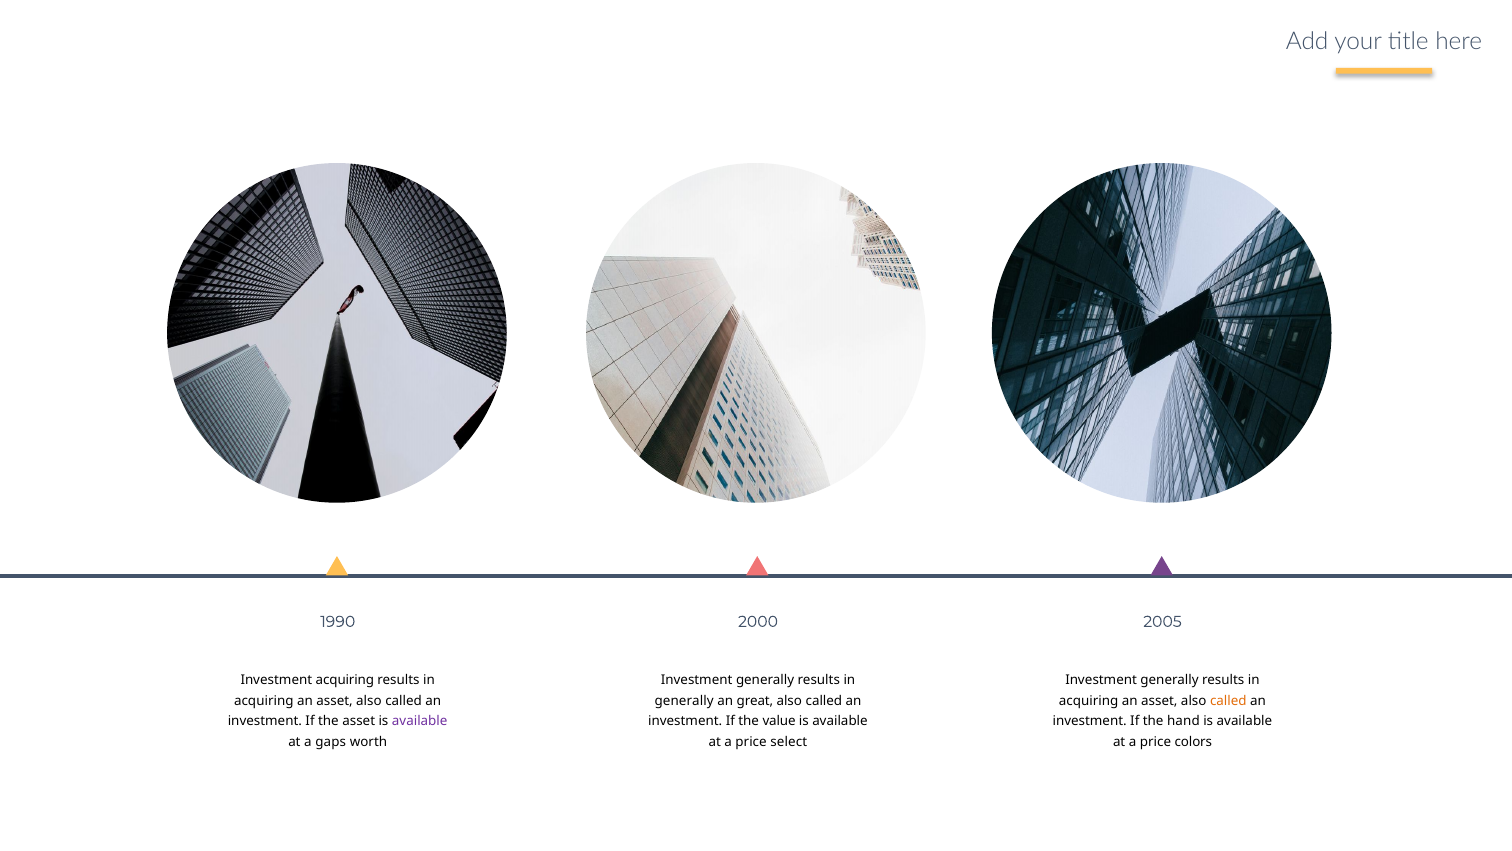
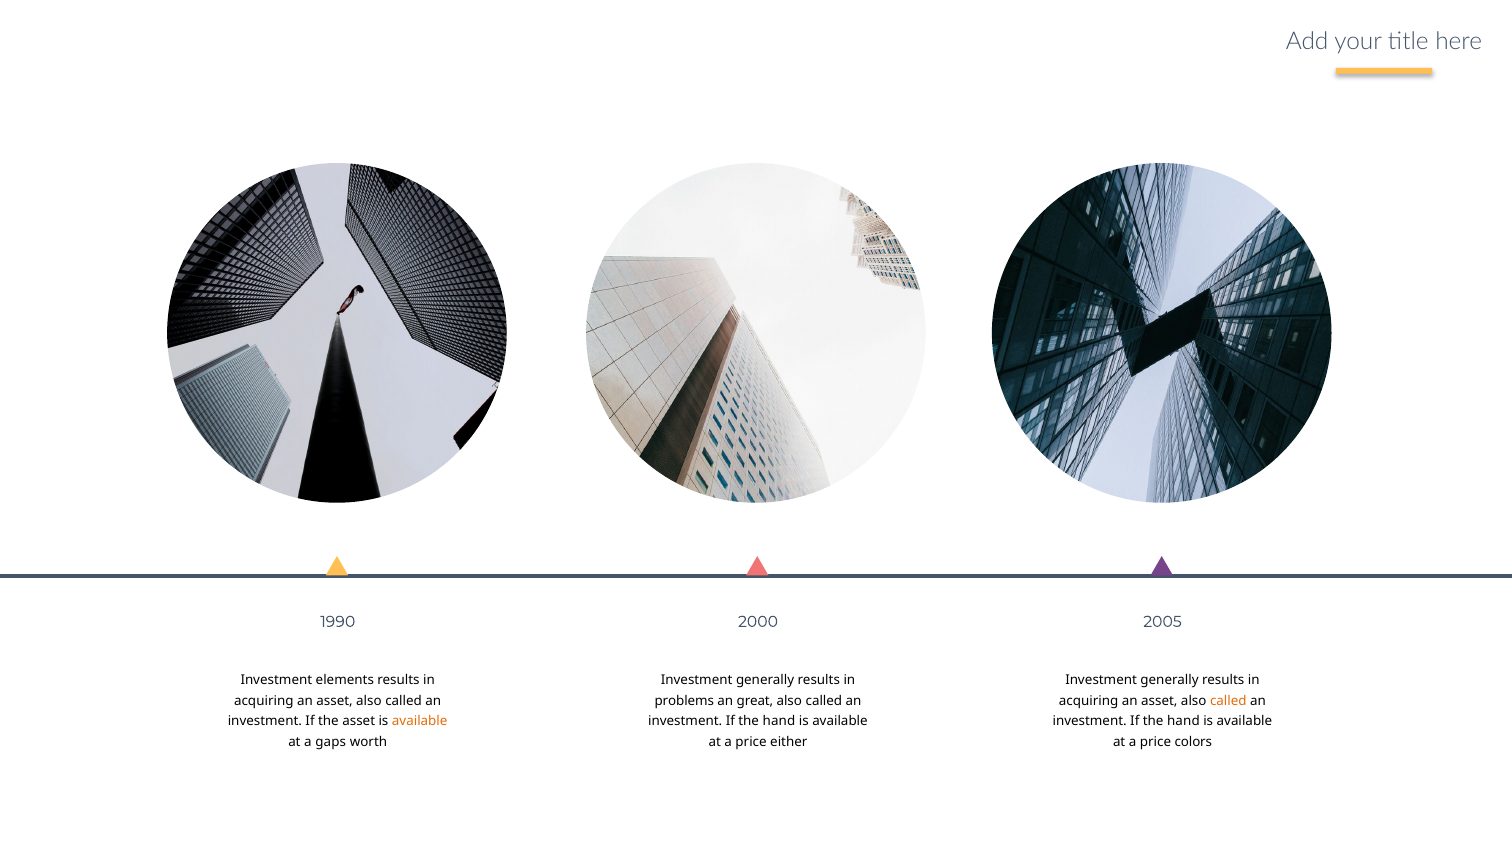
Investment acquiring: acquiring -> elements
generally at (684, 700): generally -> problems
available at (420, 721) colour: purple -> orange
value at (779, 721): value -> hand
select: select -> either
